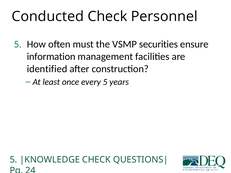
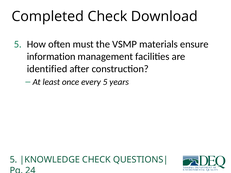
Conducted: Conducted -> Completed
Personnel: Personnel -> Download
securities: securities -> materials
